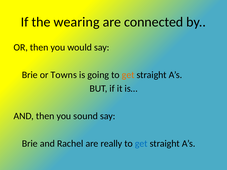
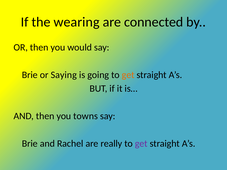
Towns: Towns -> Saying
sound: sound -> towns
get at (141, 144) colour: blue -> purple
